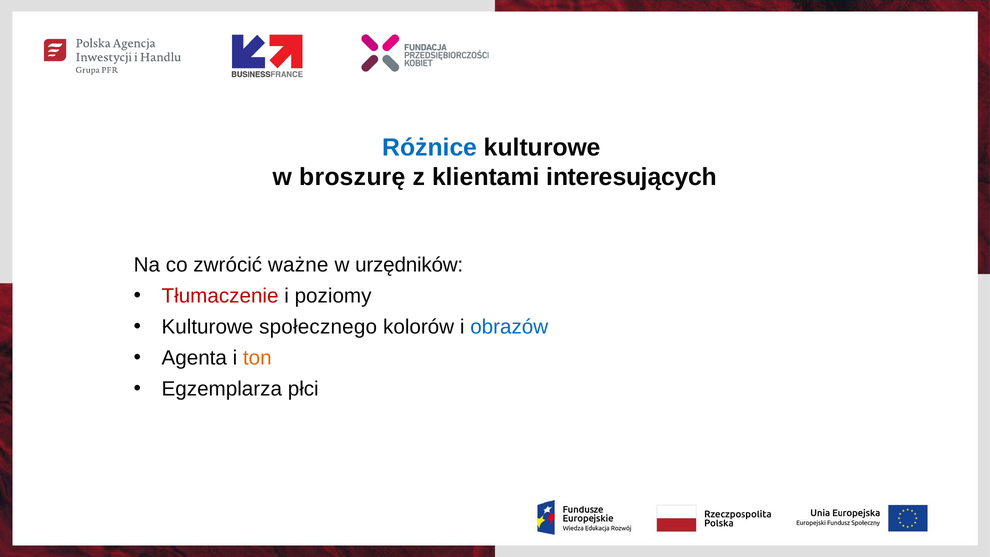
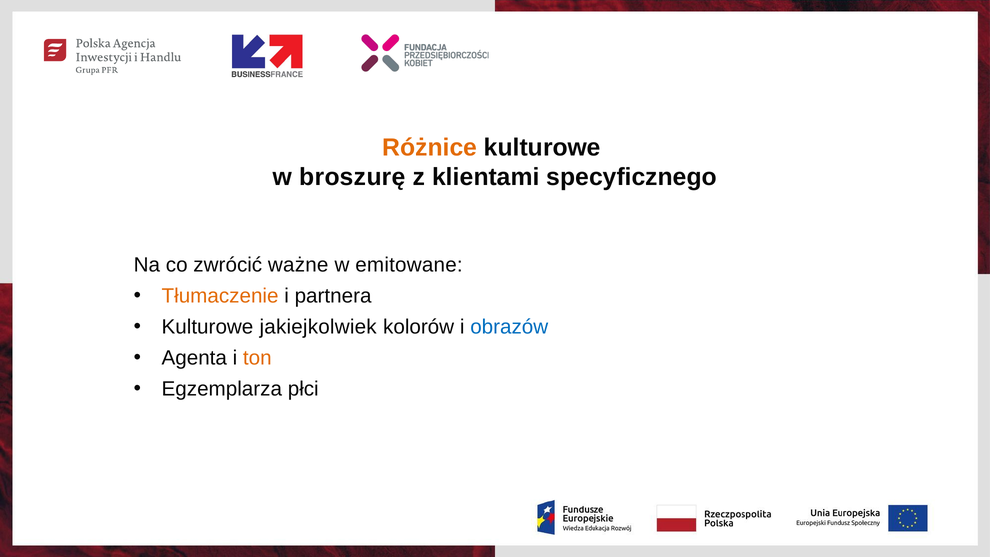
Różnice colour: blue -> orange
interesujących: interesujących -> specyficznego
urzędników: urzędników -> emitowane
Tłumaczenie colour: red -> orange
poziomy: poziomy -> partnera
społecznego: społecznego -> jakiejkolwiek
